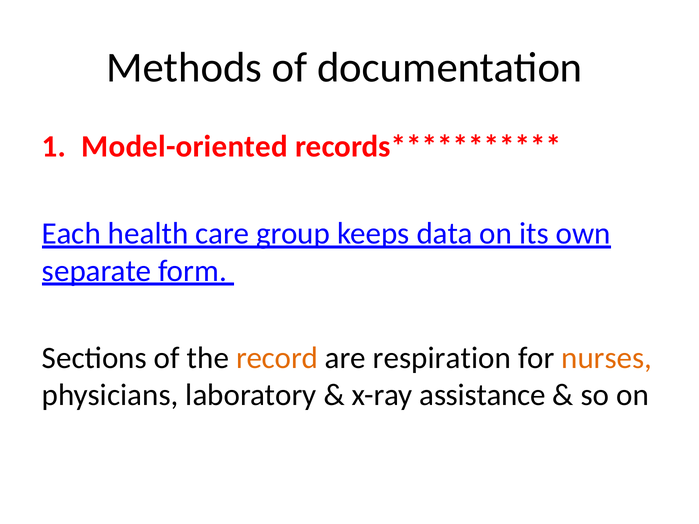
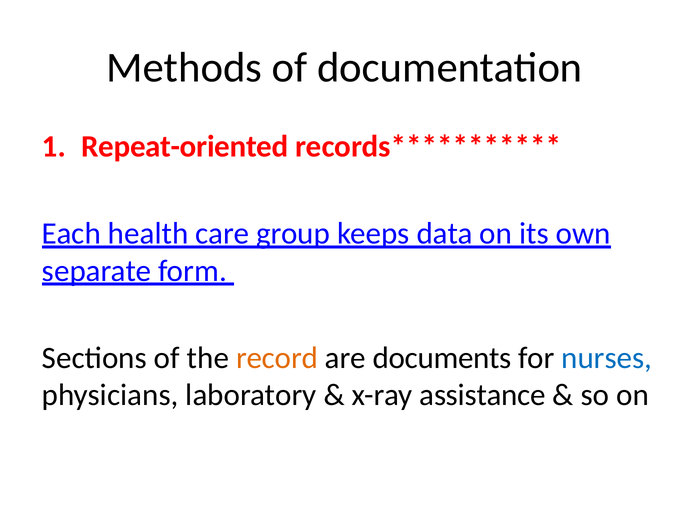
Model-oriented: Model-oriented -> Repeat-oriented
respiration: respiration -> documents
nurses colour: orange -> blue
